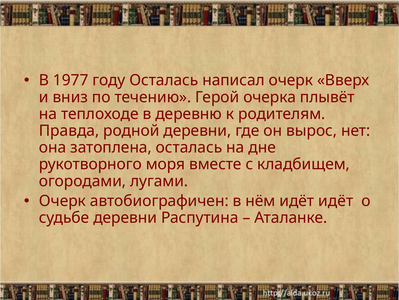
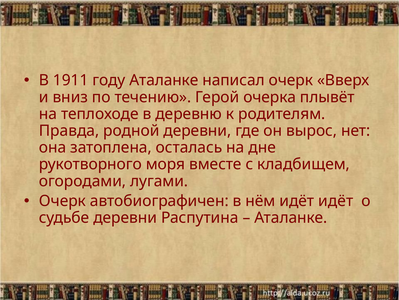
1977: 1977 -> 1911
году Осталась: Осталась -> Аталанке
